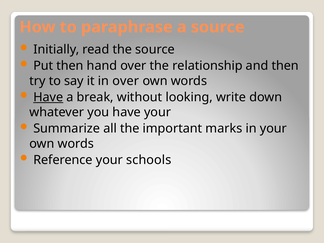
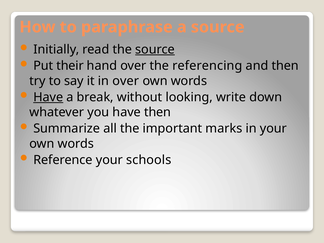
source at (155, 49) underline: none -> present
Put then: then -> their
relationship: relationship -> referencing
have your: your -> then
